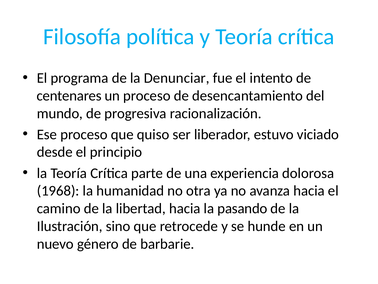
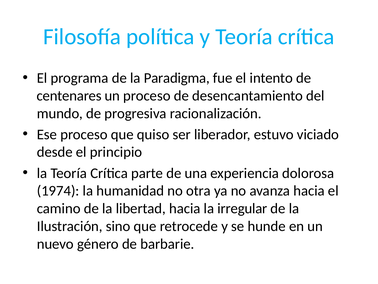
Denunciar: Denunciar -> Paradigma
1968: 1968 -> 1974
pasando: pasando -> irregular
